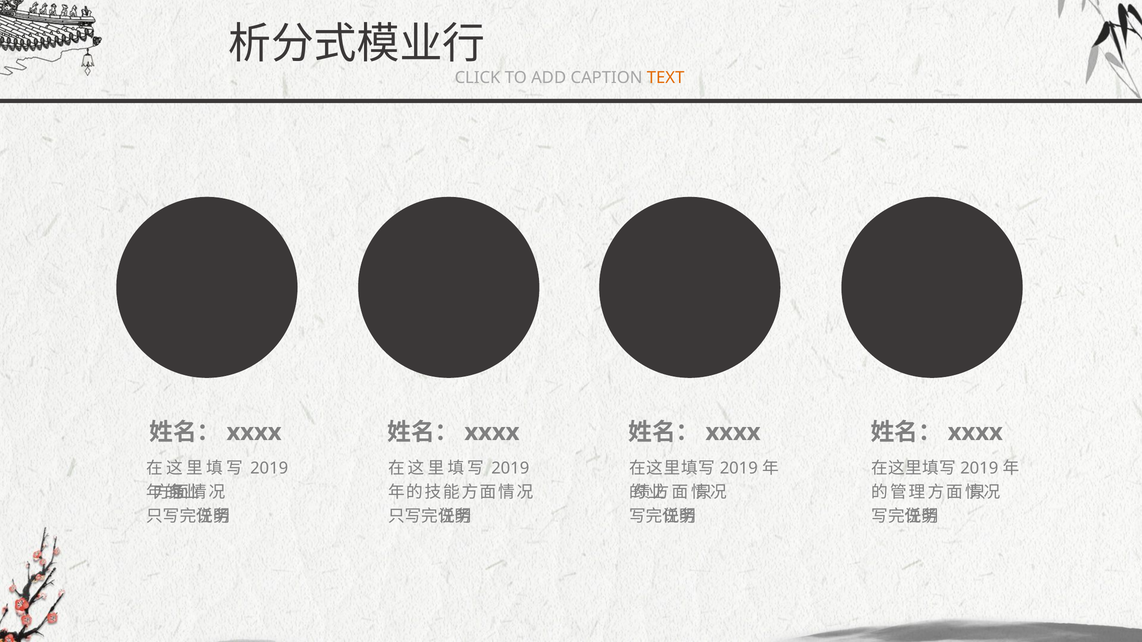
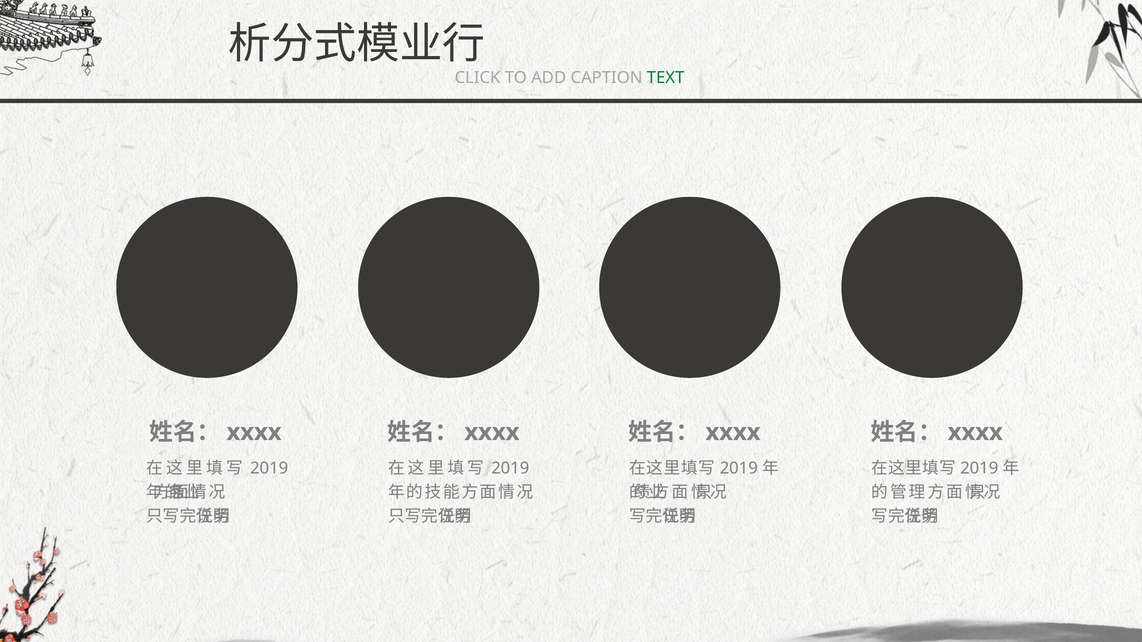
TEXT colour: orange -> green
